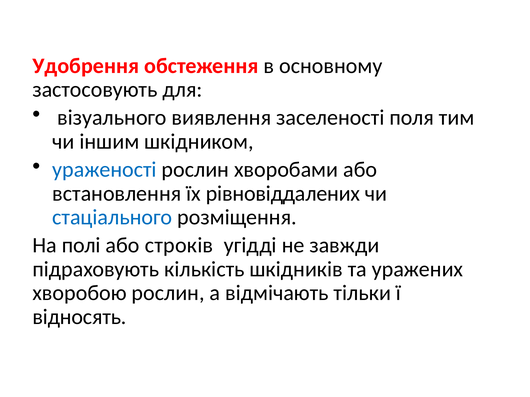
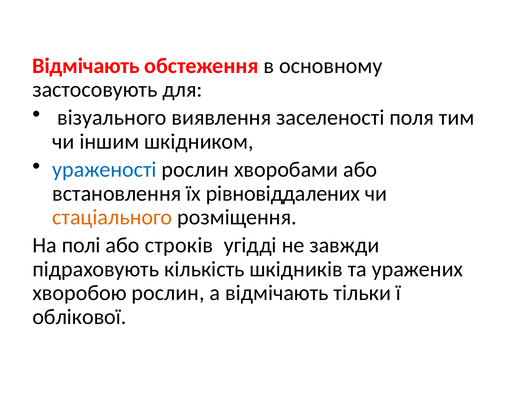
Удобрення at (86, 66): Удобрення -> Відмічають
стаціального colour: blue -> orange
відносять: відносять -> облікової
